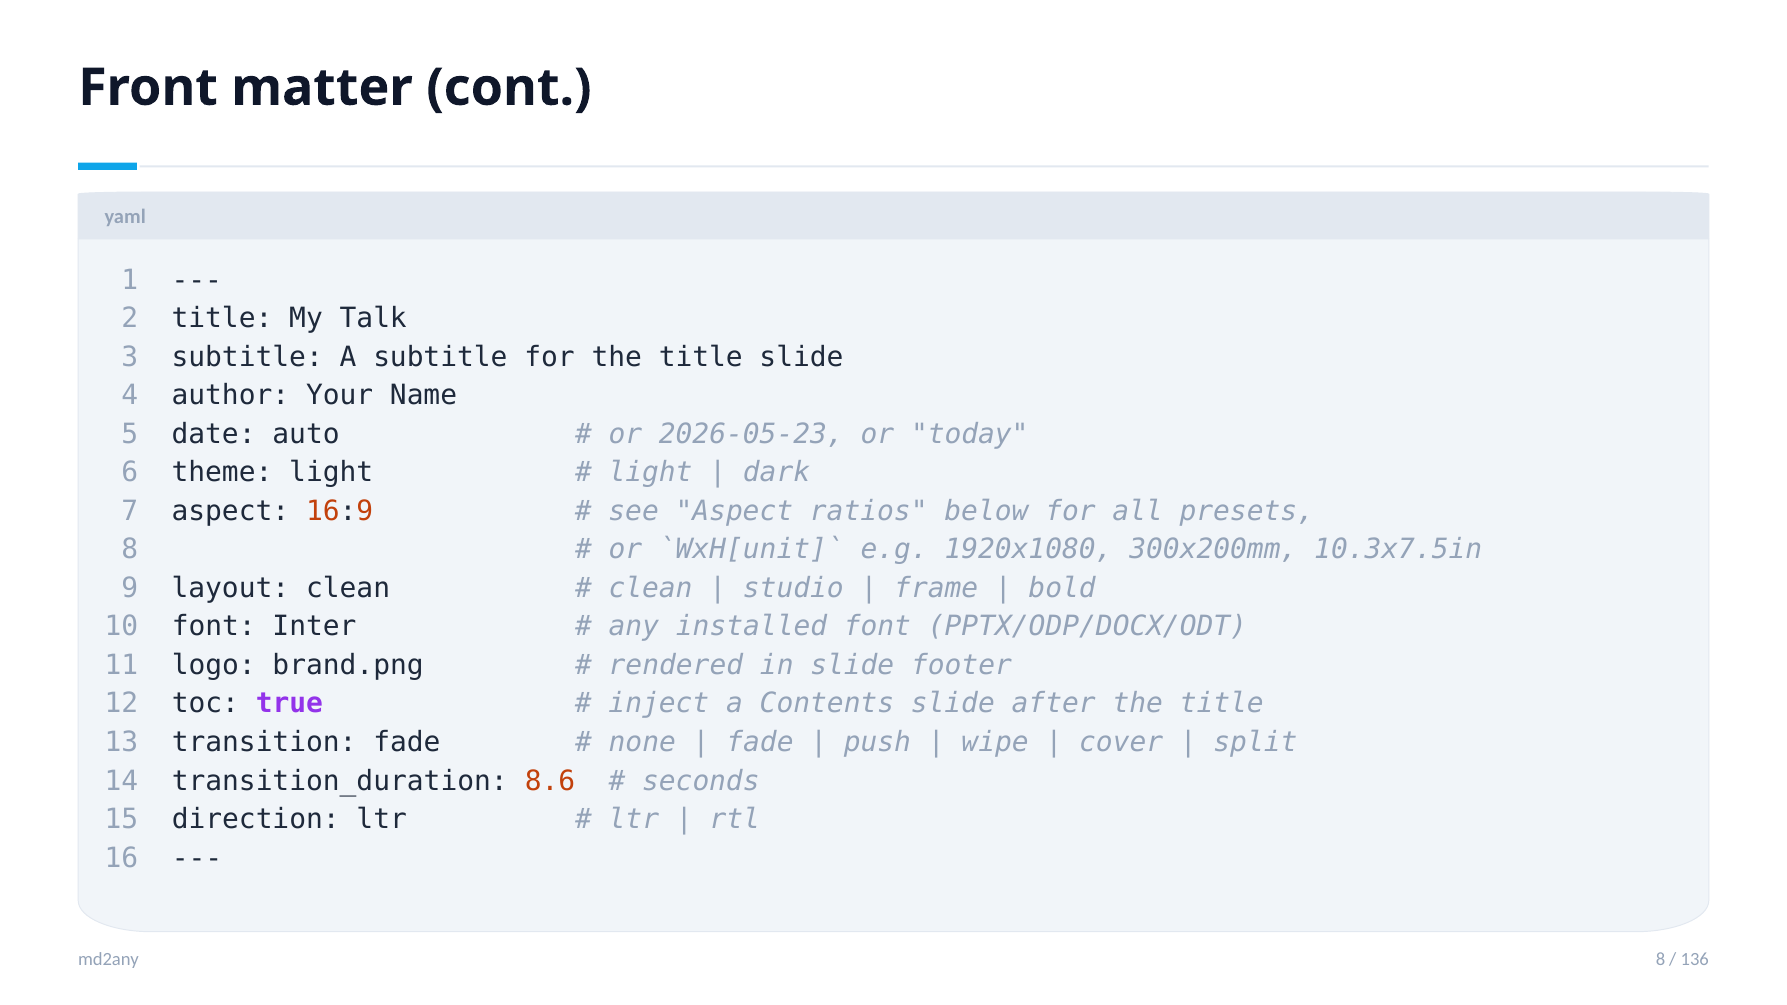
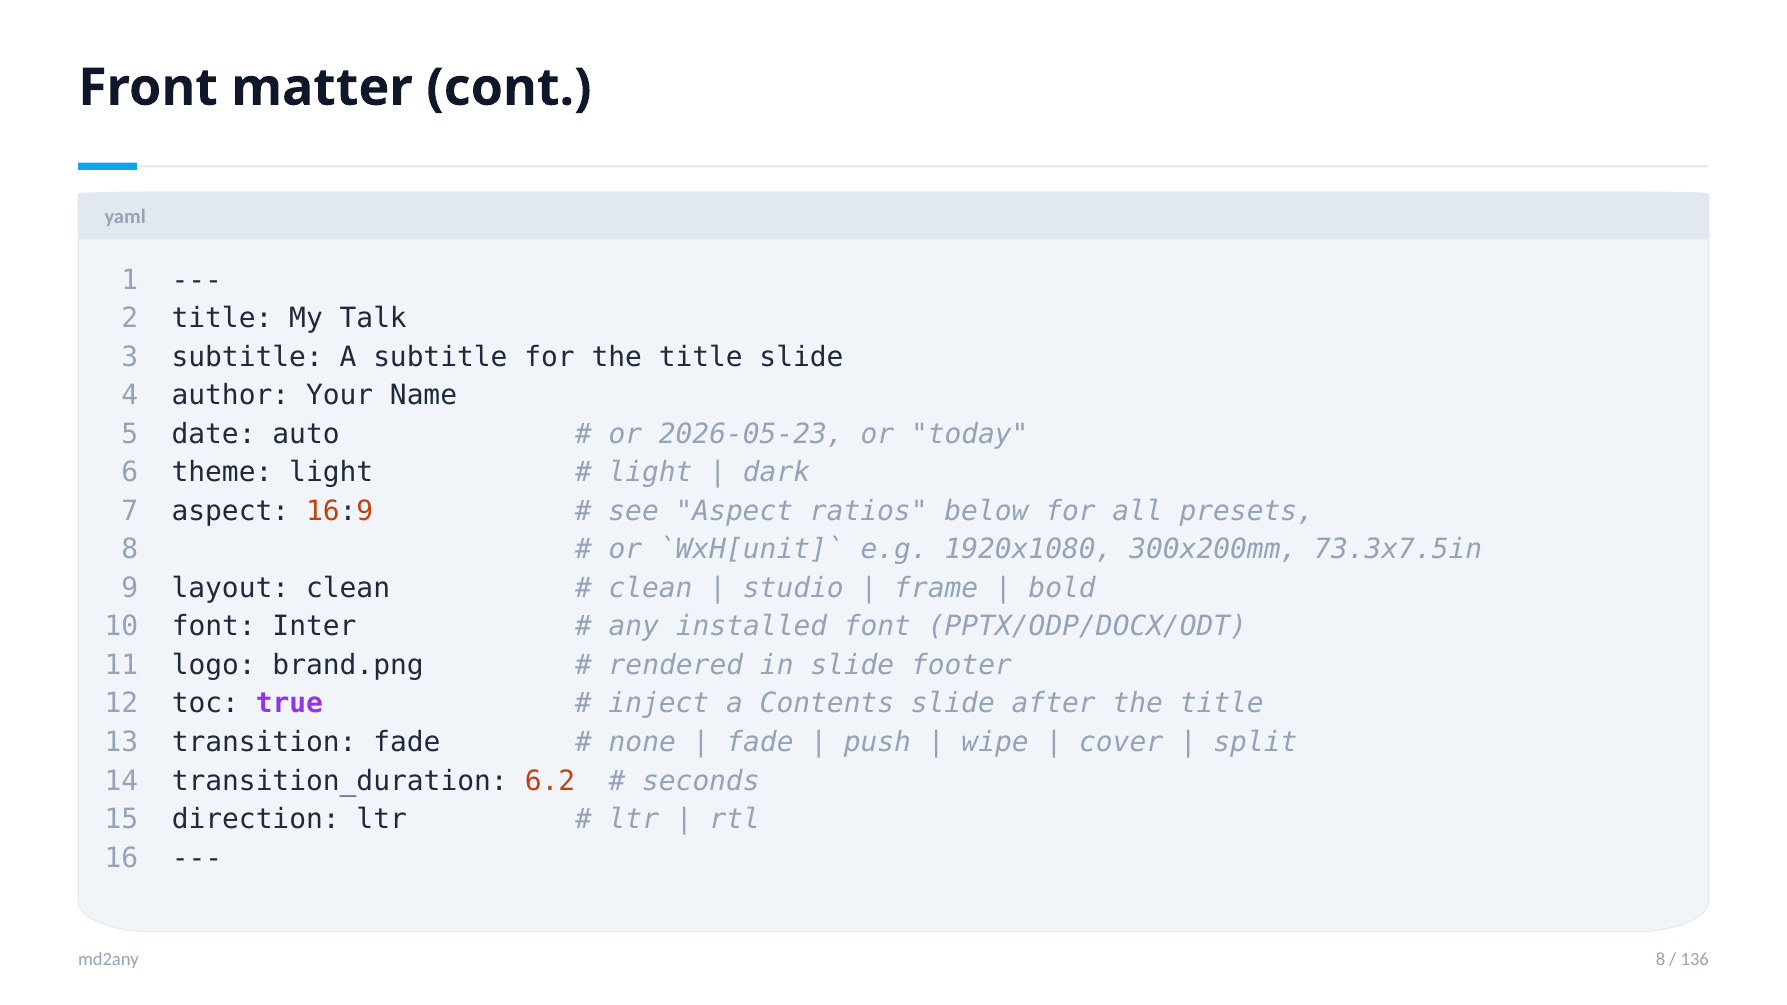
10.3x7.5in: 10.3x7.5in -> 73.3x7.5in
8.6: 8.6 -> 6.2
